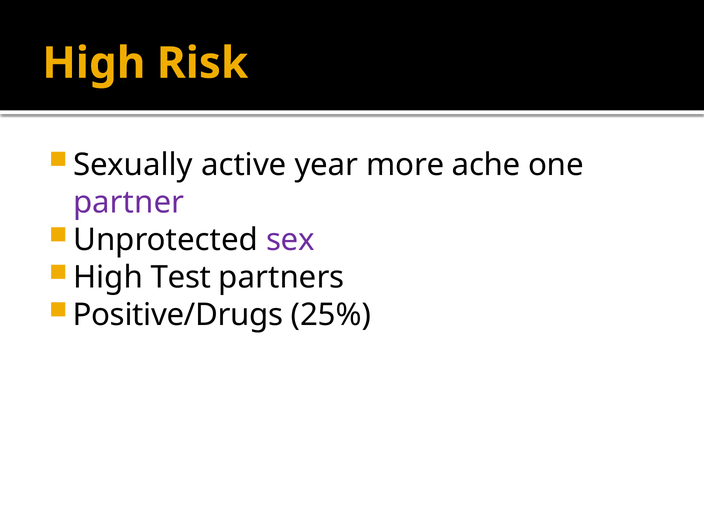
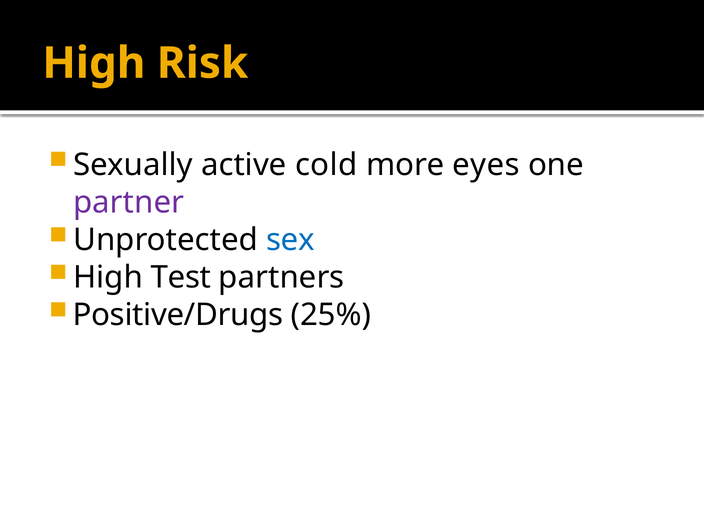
year: year -> cold
ache: ache -> eyes
sex colour: purple -> blue
